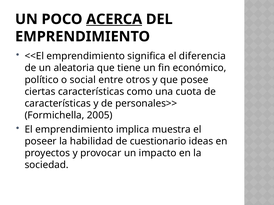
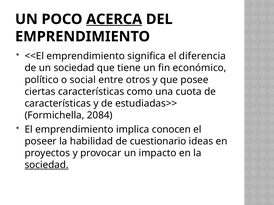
un aleatoria: aleatoria -> sociedad
personales>>: personales>> -> estudiadas>>
2005: 2005 -> 2084
muestra: muestra -> conocen
sociedad at (47, 165) underline: none -> present
